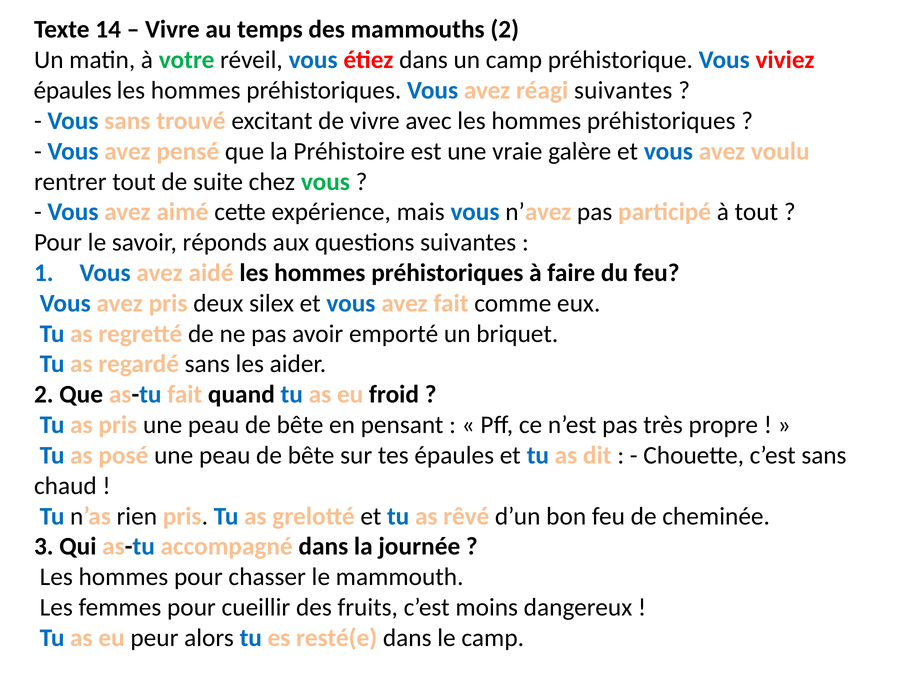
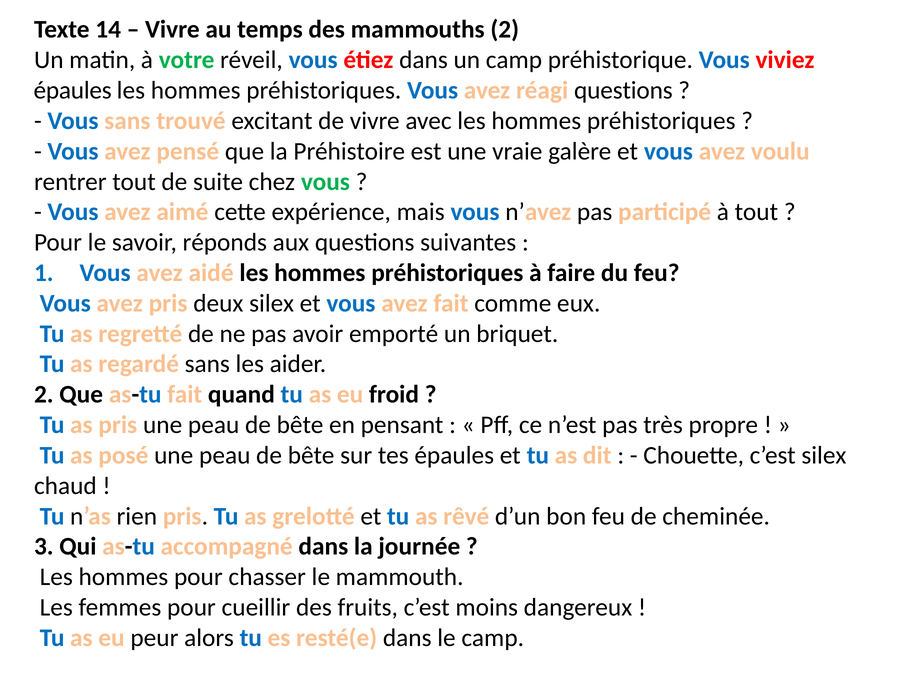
réagi suivantes: suivantes -> questions
c’est sans: sans -> silex
